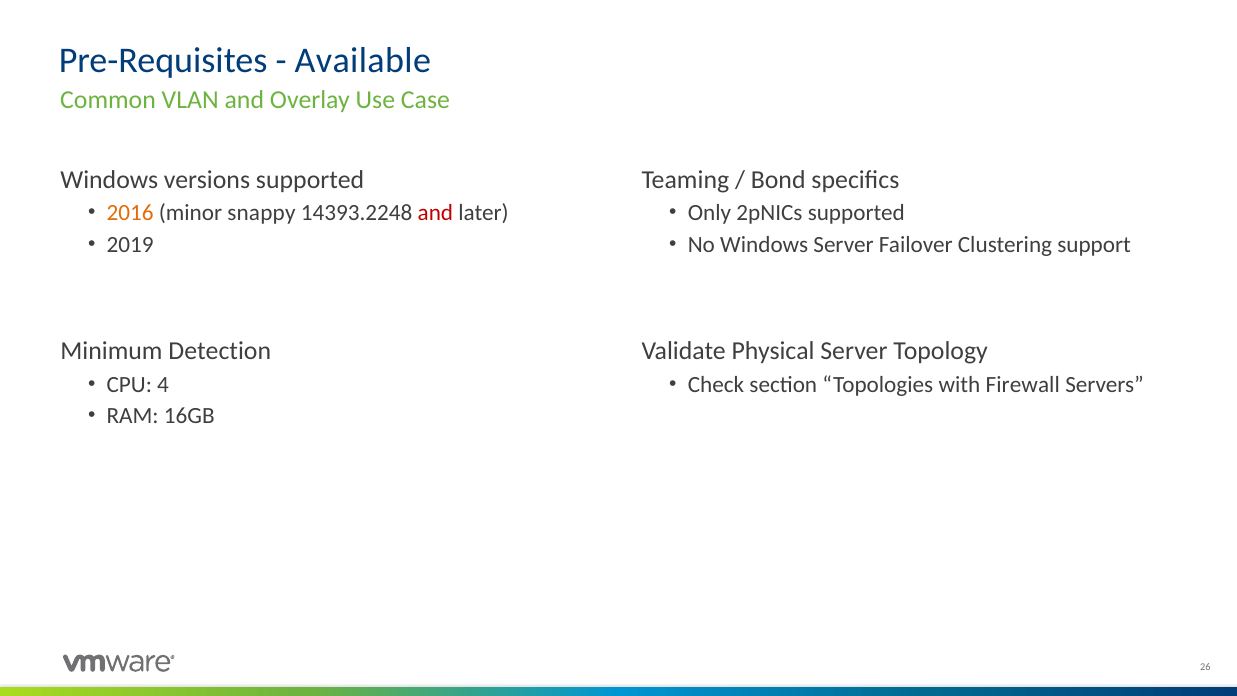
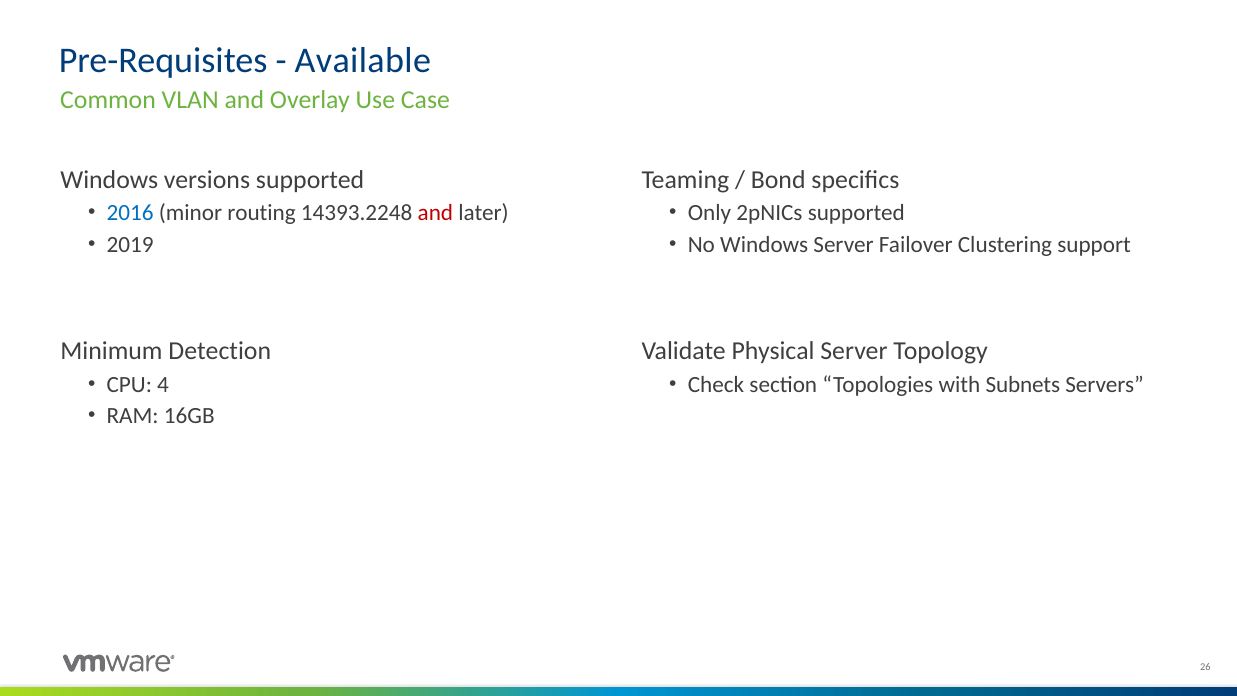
2016 colour: orange -> blue
snappy: snappy -> routing
Firewall: Firewall -> Subnets
